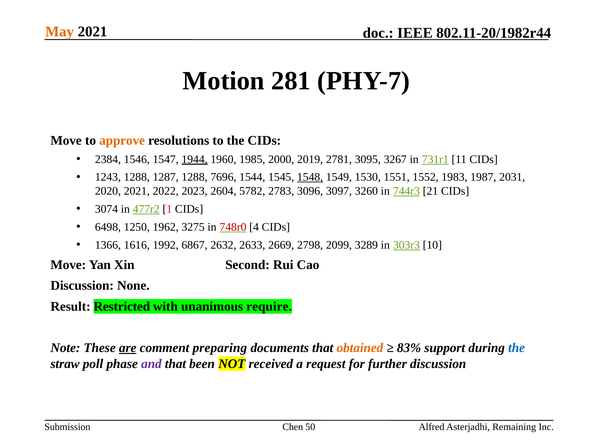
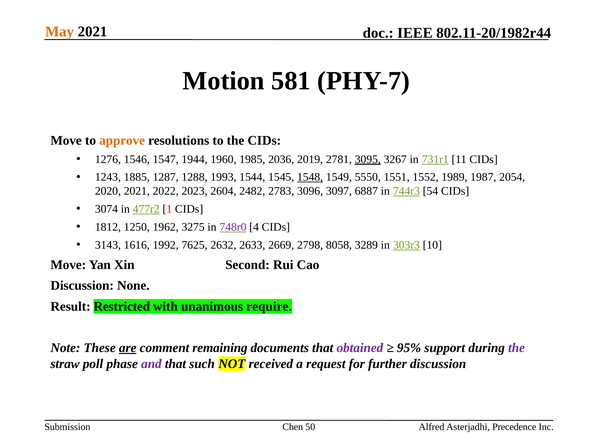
281: 281 -> 581
2384: 2384 -> 1276
1944 underline: present -> none
2000: 2000 -> 2036
3095 underline: none -> present
1243 1288: 1288 -> 1885
7696: 7696 -> 1993
1530: 1530 -> 5550
1983: 1983 -> 1989
2031: 2031 -> 2054
5782: 5782 -> 2482
3260: 3260 -> 6887
21: 21 -> 54
6498: 6498 -> 1812
748r0 colour: red -> purple
1366: 1366 -> 3143
6867: 6867 -> 7625
2099: 2099 -> 8058
preparing: preparing -> remaining
obtained colour: orange -> purple
83%: 83% -> 95%
the at (517, 348) colour: blue -> purple
been: been -> such
Remaining: Remaining -> Precedence
